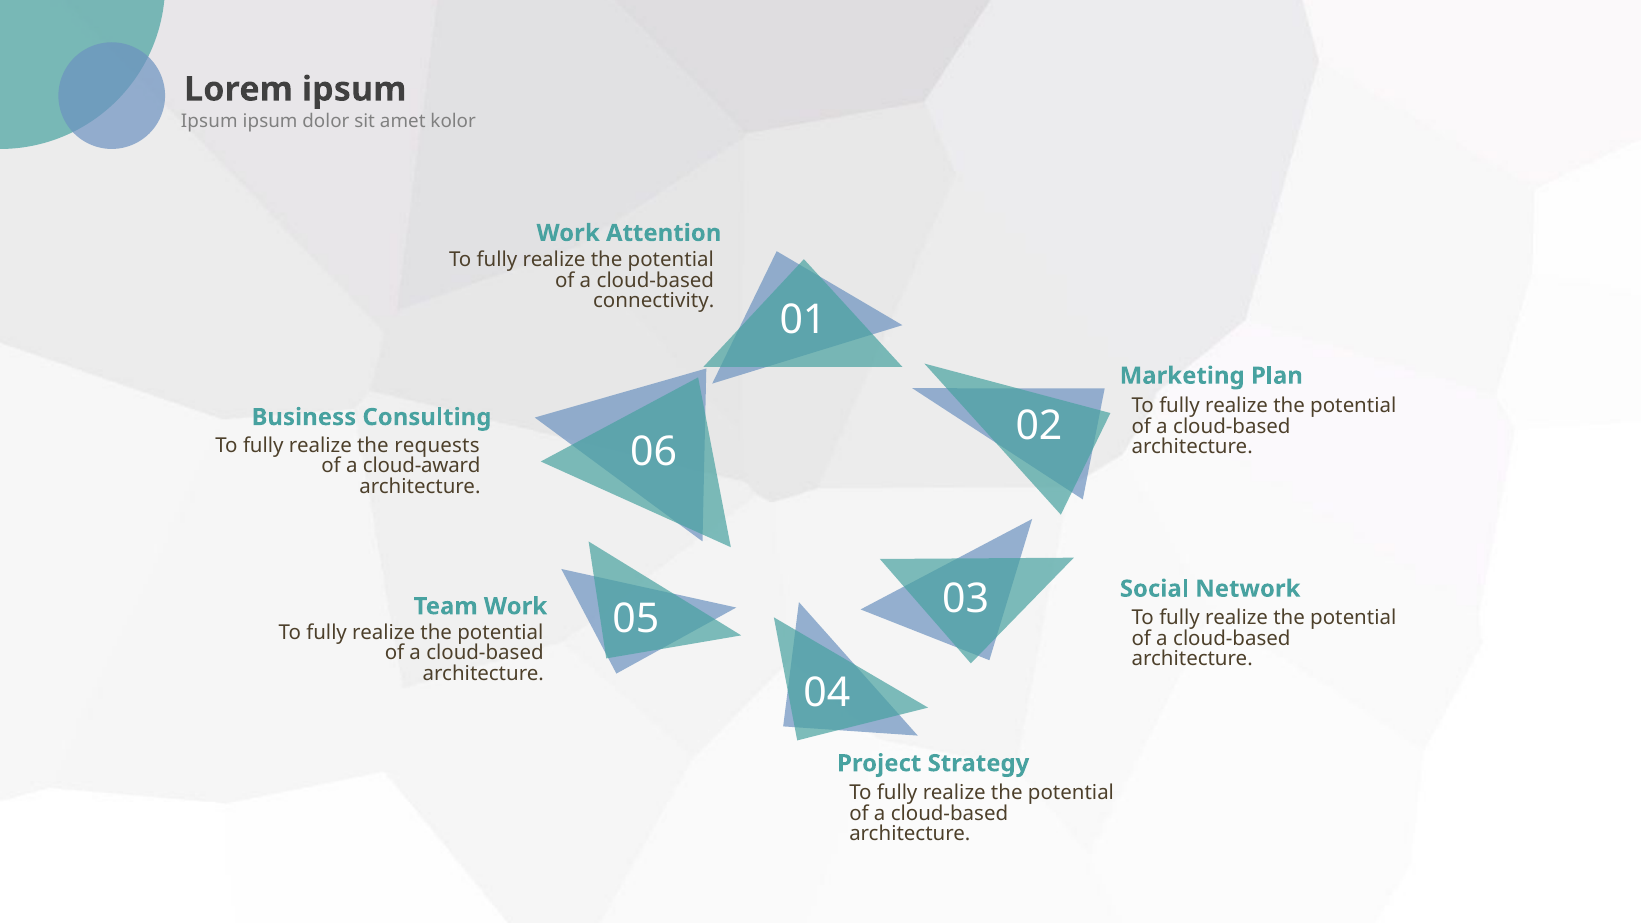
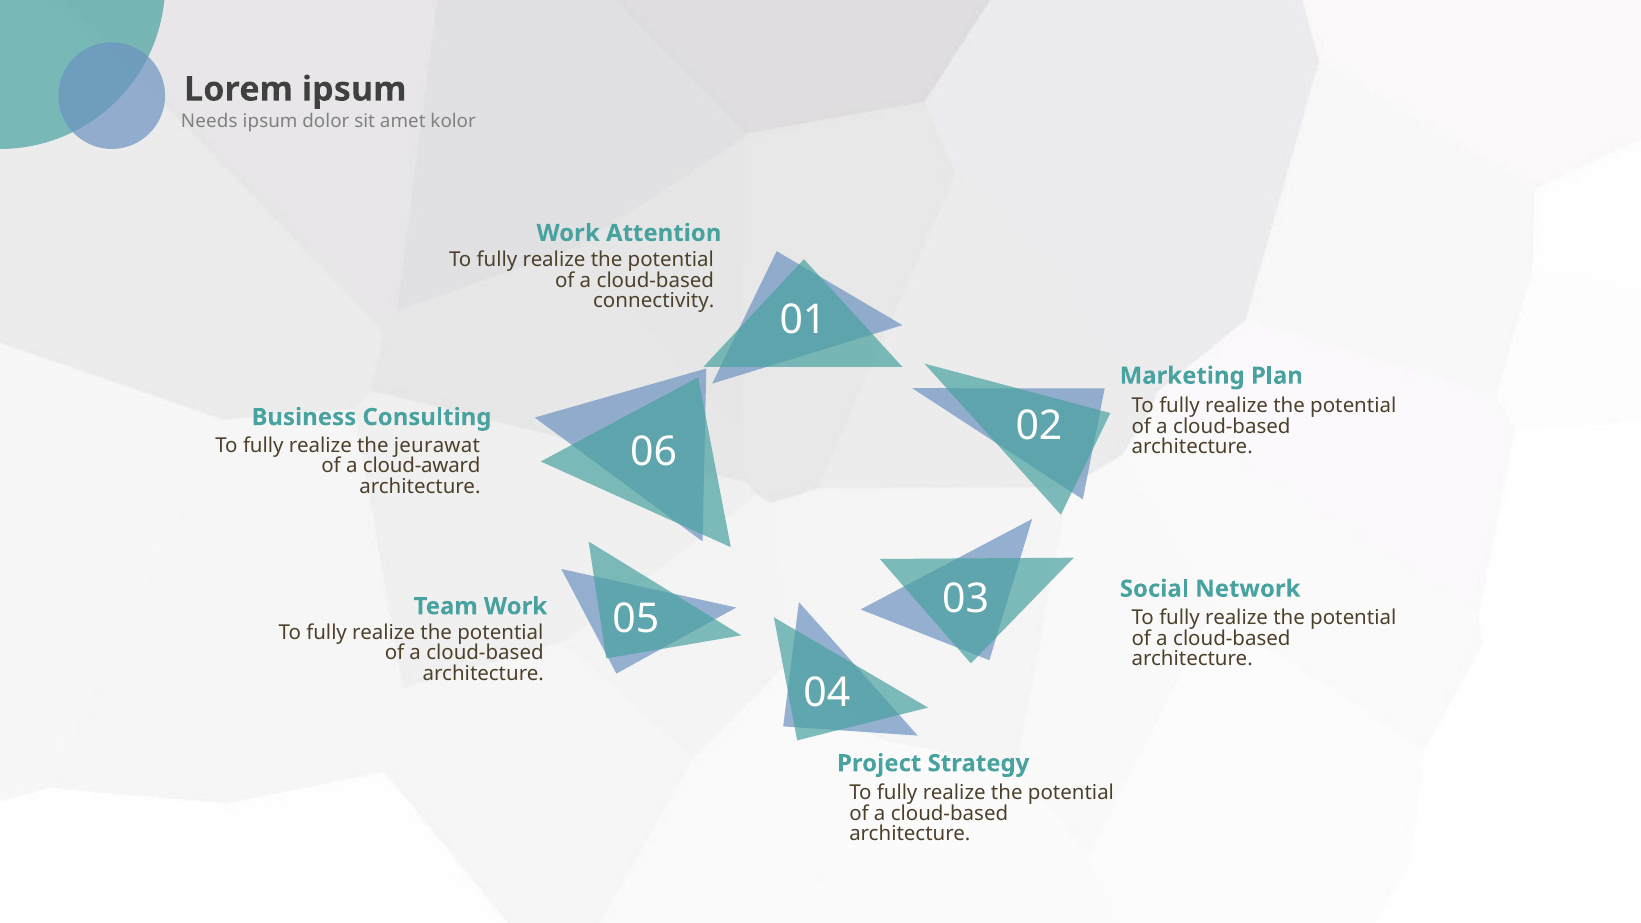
Ipsum at (209, 122): Ipsum -> Needs
requests: requests -> jeurawat
